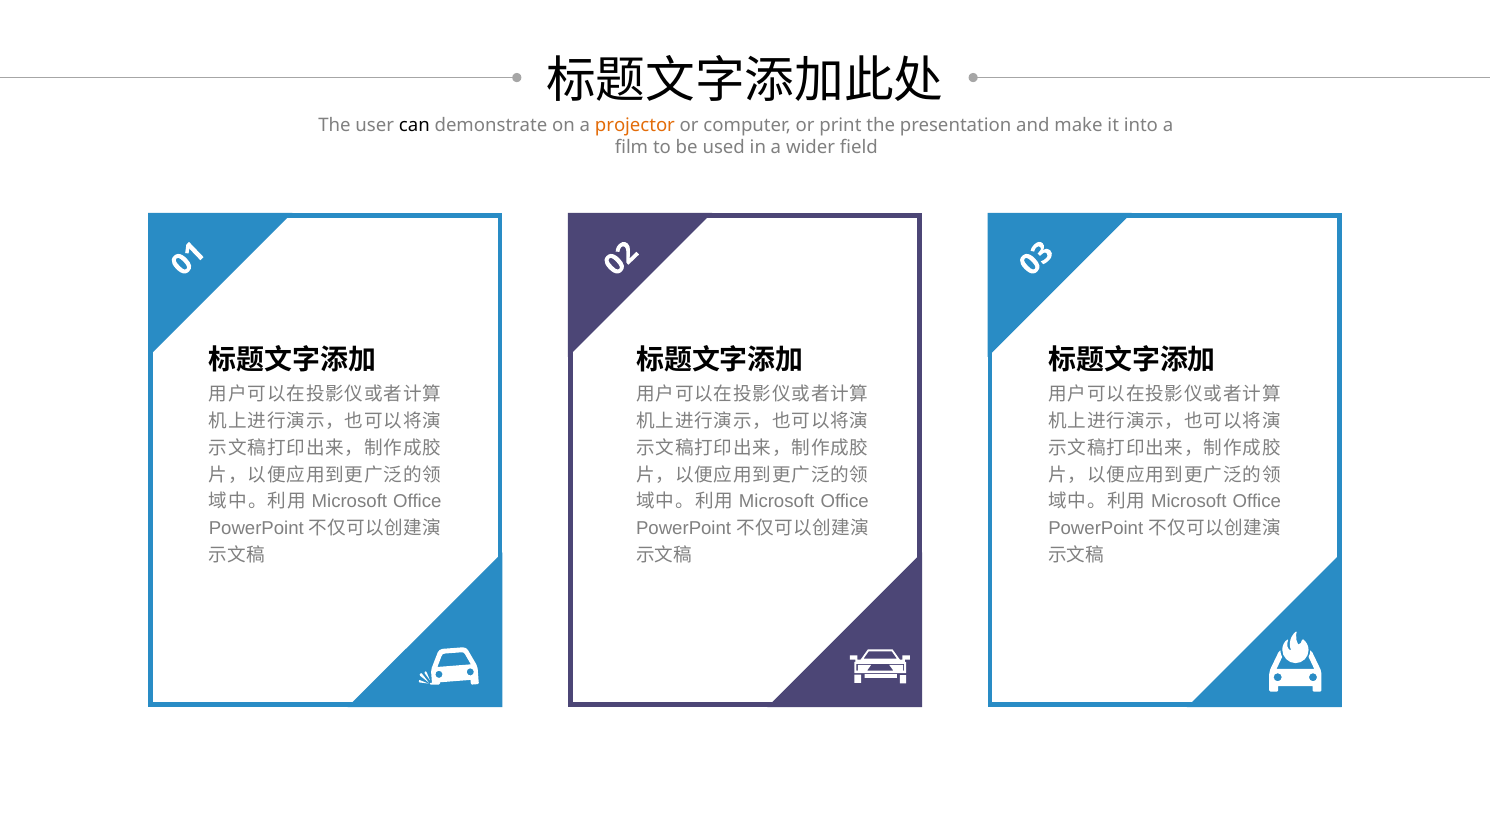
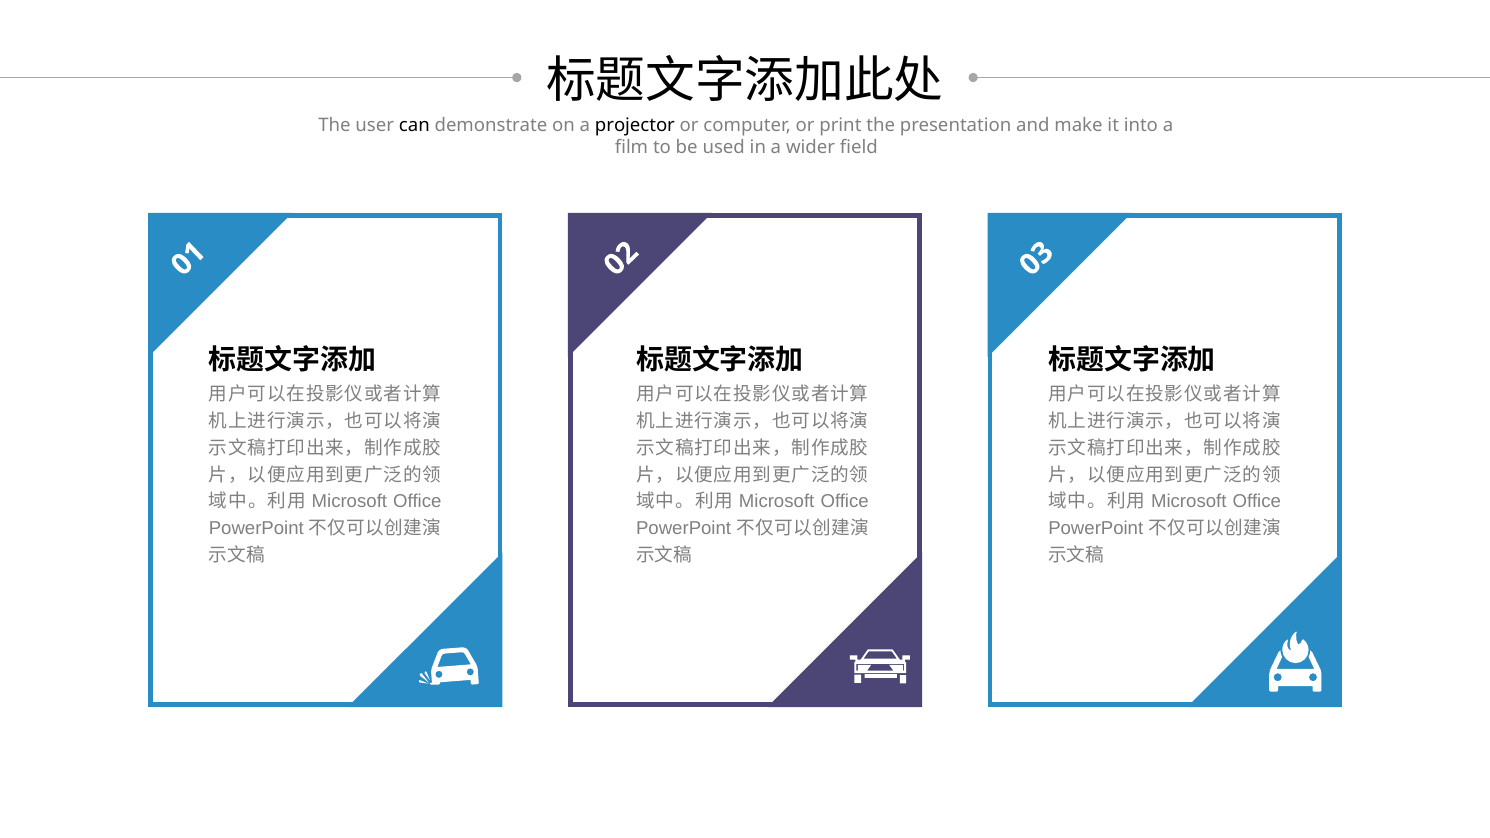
projector colour: orange -> black
